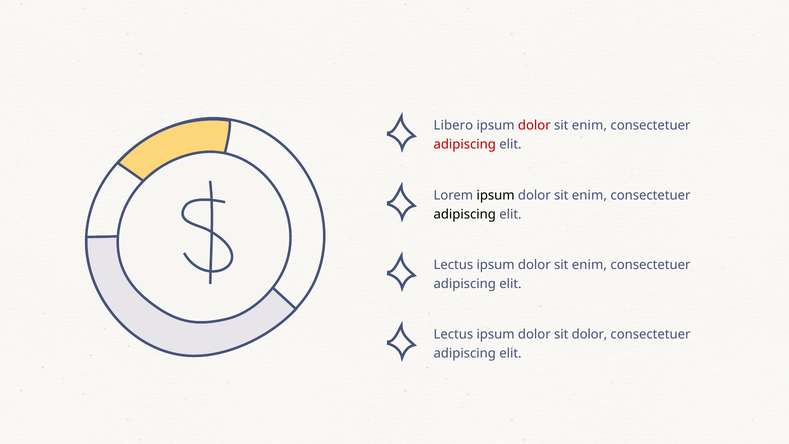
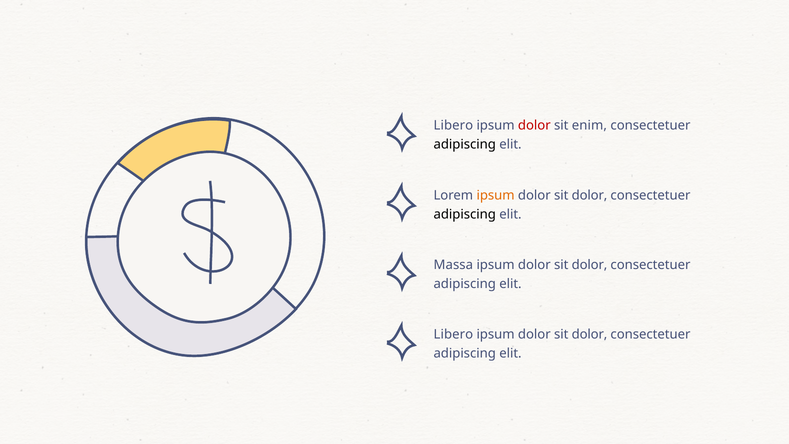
adipiscing at (465, 144) colour: red -> black
ipsum at (496, 195) colour: black -> orange
enim at (589, 195): enim -> dolor
Lectus at (453, 265): Lectus -> Massa
enim at (589, 265): enim -> dolor
Lectus at (453, 334): Lectus -> Libero
